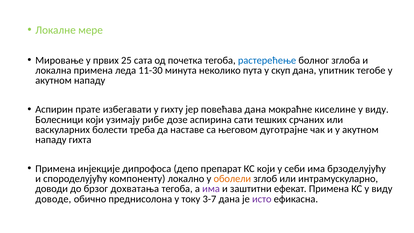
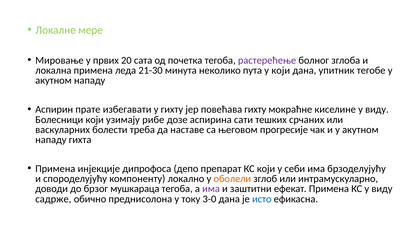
25: 25 -> 20
растерећење colour: blue -> purple
11-30: 11-30 -> 21-30
у скуп: скуп -> који
повећава дана: дана -> гихту
дуготрајне: дуготрајне -> прогресије
дохватања: дохватања -> мушкараца
доводе: доводе -> садрже
3-7: 3-7 -> 3-0
исто colour: purple -> blue
